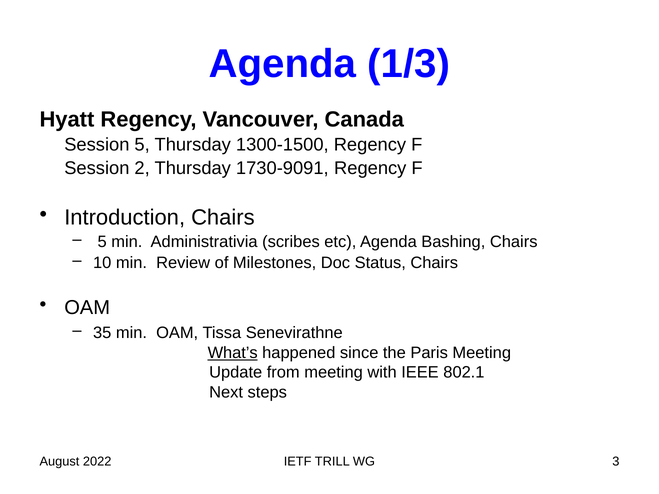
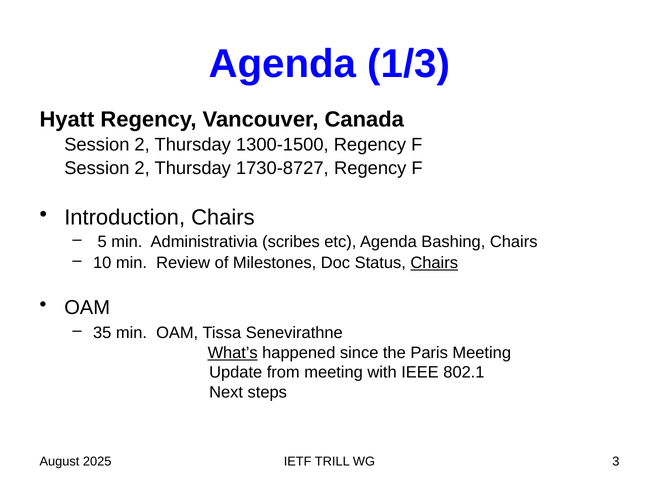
5 at (142, 145): 5 -> 2
1730-9091: 1730-9091 -> 1730-8727
Chairs at (434, 263) underline: none -> present
2022: 2022 -> 2025
